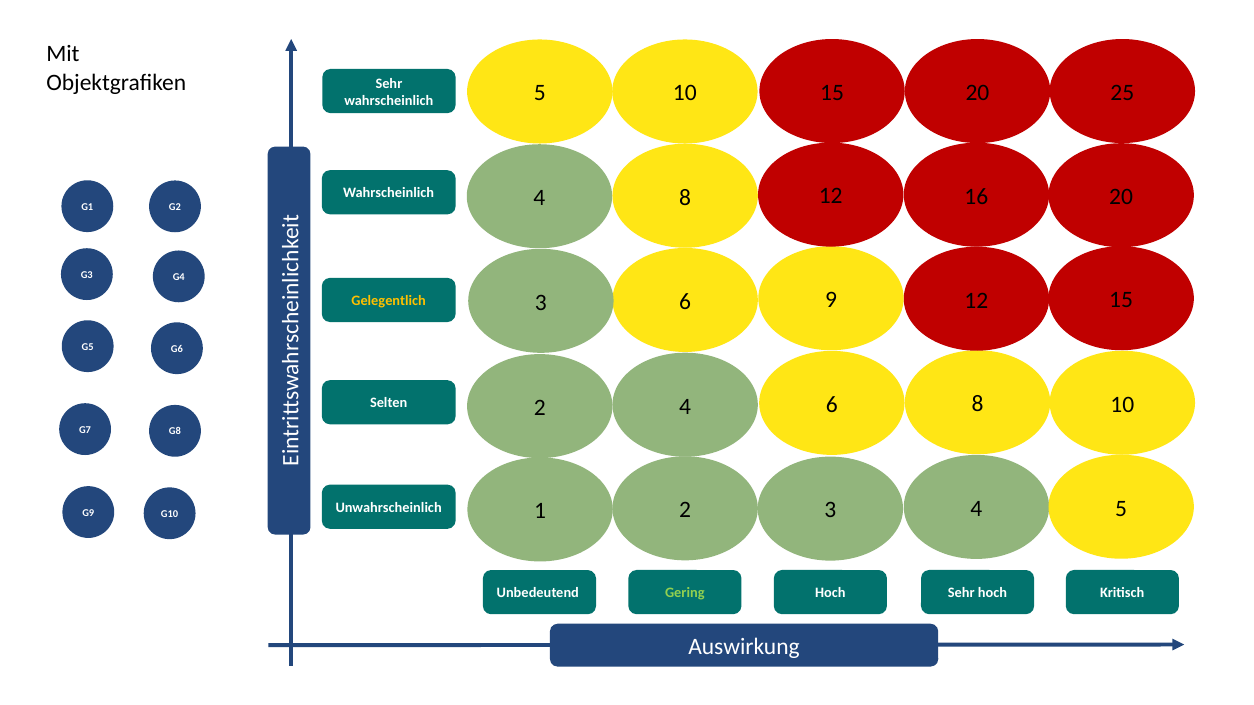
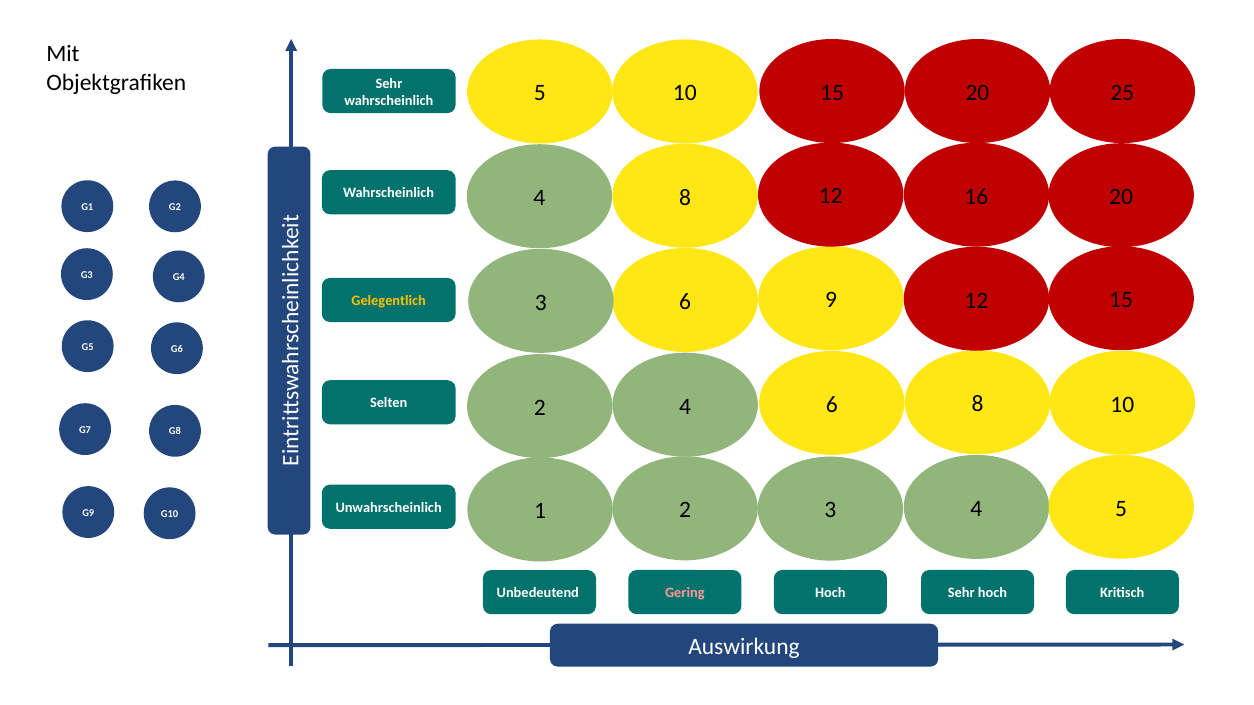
Gering colour: light green -> pink
